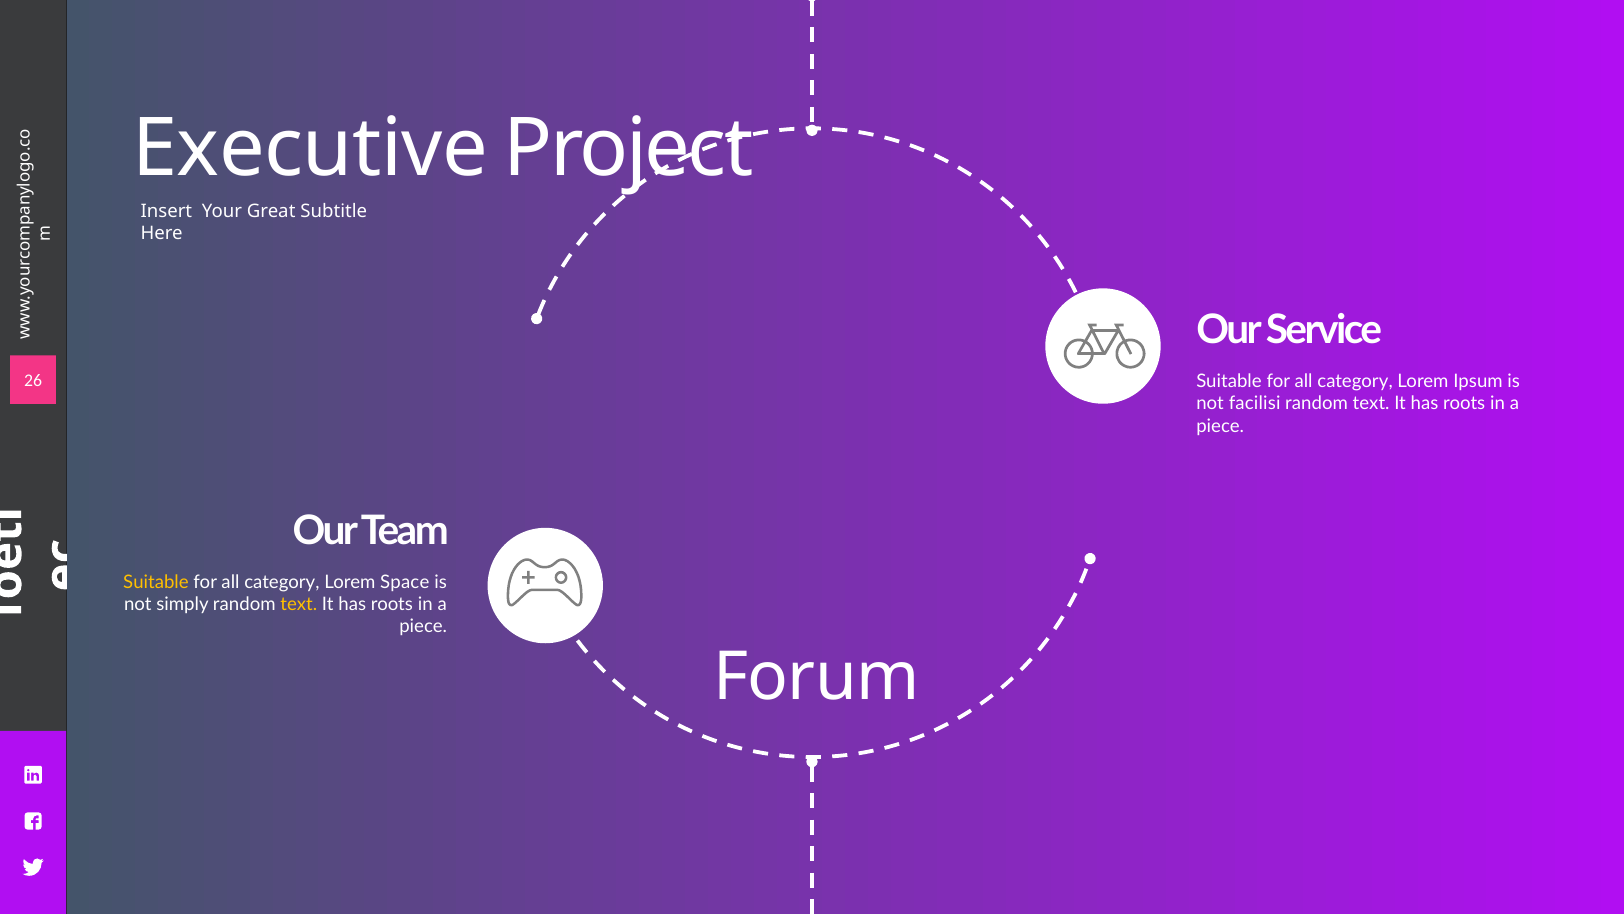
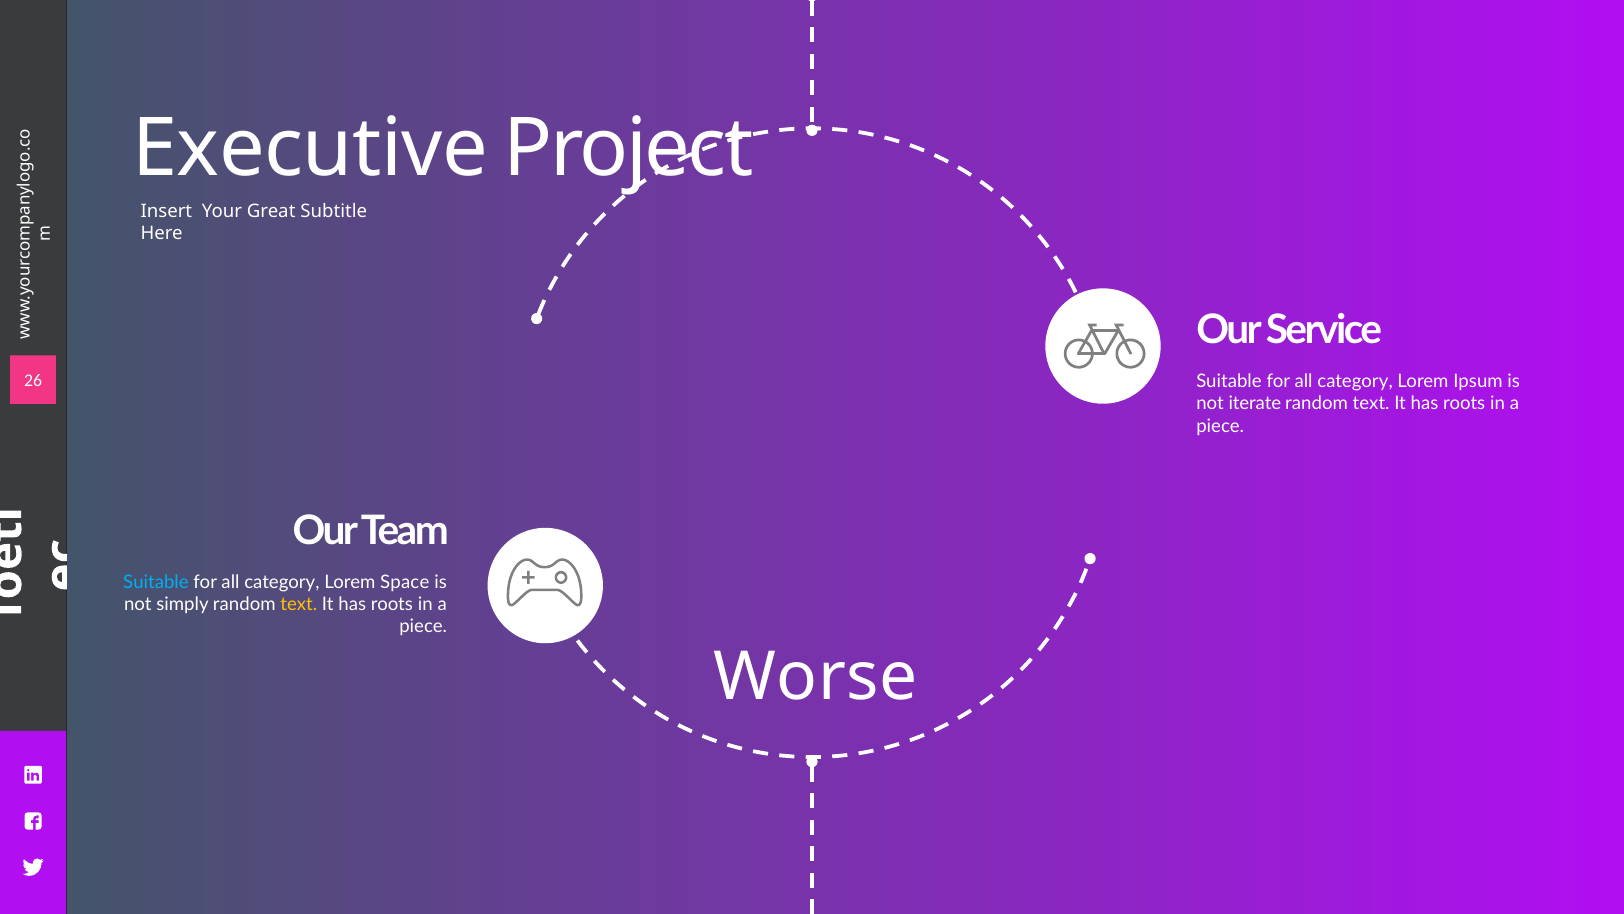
facilisi: facilisi -> iterate
Suitable at (156, 582) colour: yellow -> light blue
Forum: Forum -> Worse
